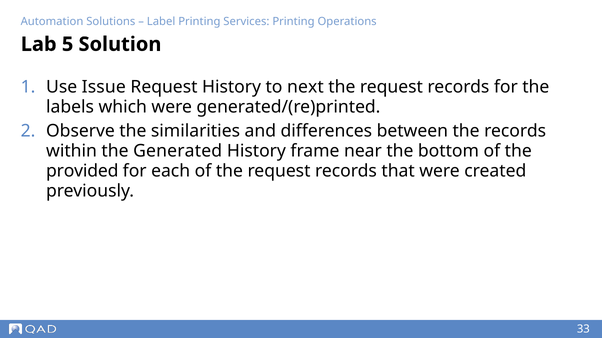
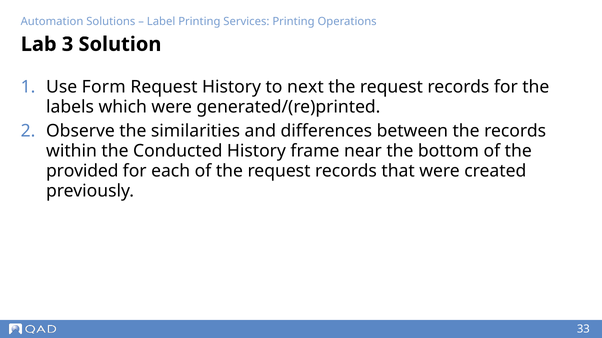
5: 5 -> 3
Issue: Issue -> Form
Generated: Generated -> Conducted
